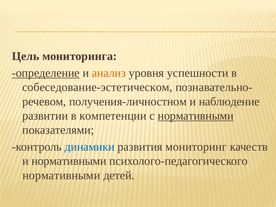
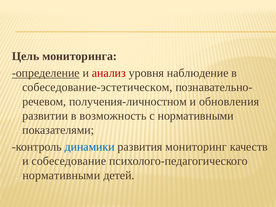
анализ colour: orange -> red
успешности: успешности -> наблюдение
наблюдение: наблюдение -> обновления
компетенции: компетенции -> возможность
нормативными at (196, 116) underline: present -> none
и нормативными: нормативными -> собеседование
